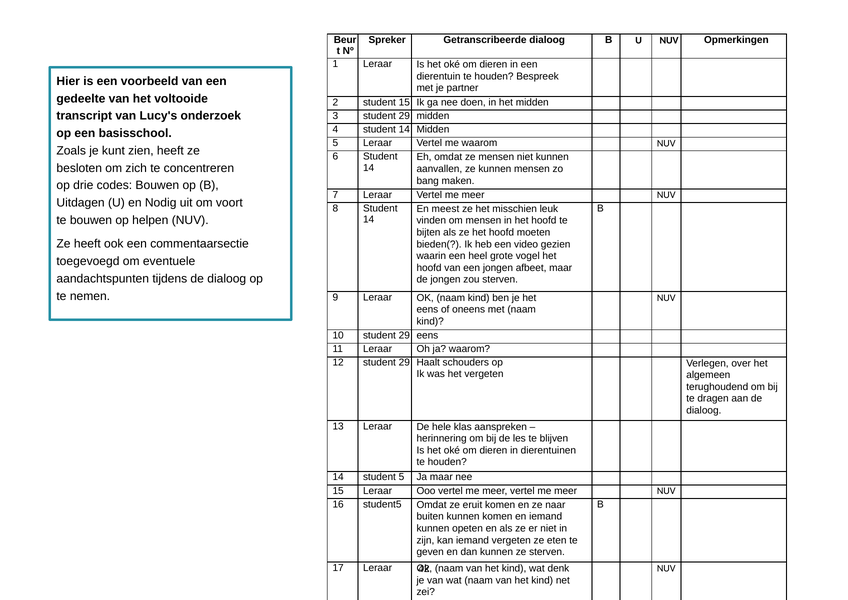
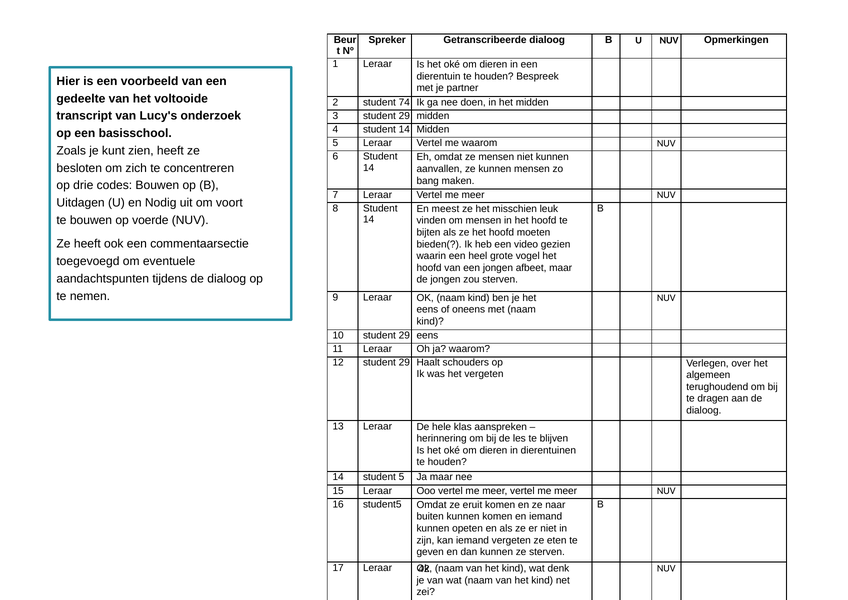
student 15: 15 -> 74
helpen: helpen -> voerde
